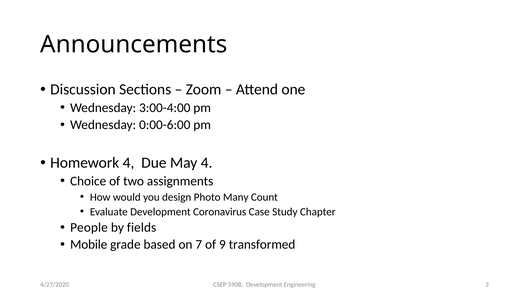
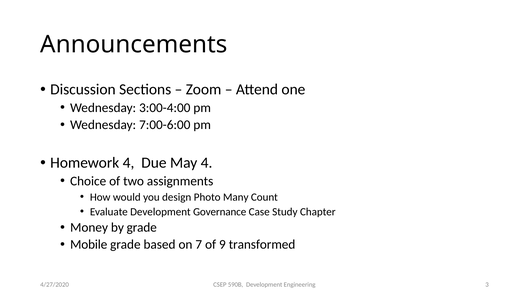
0:00-6:00: 0:00-6:00 -> 7:00-6:00
Coronavirus: Coronavirus -> Governance
People: People -> Money
by fields: fields -> grade
